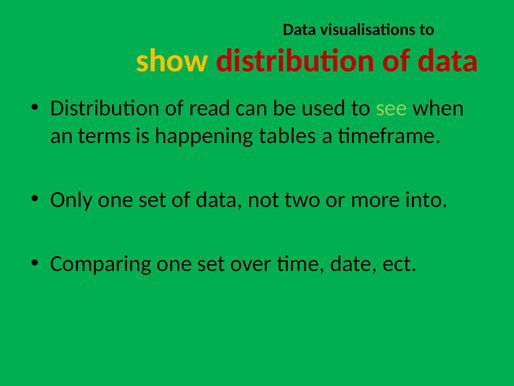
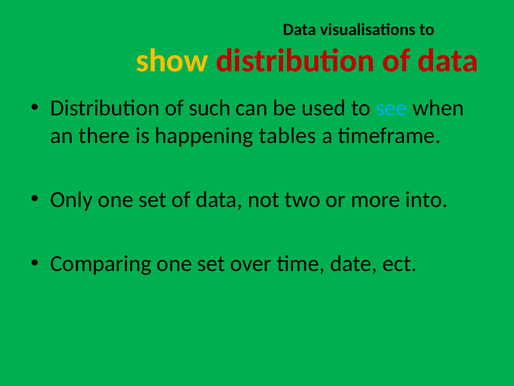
read: read -> such
see colour: light green -> light blue
terms: terms -> there
